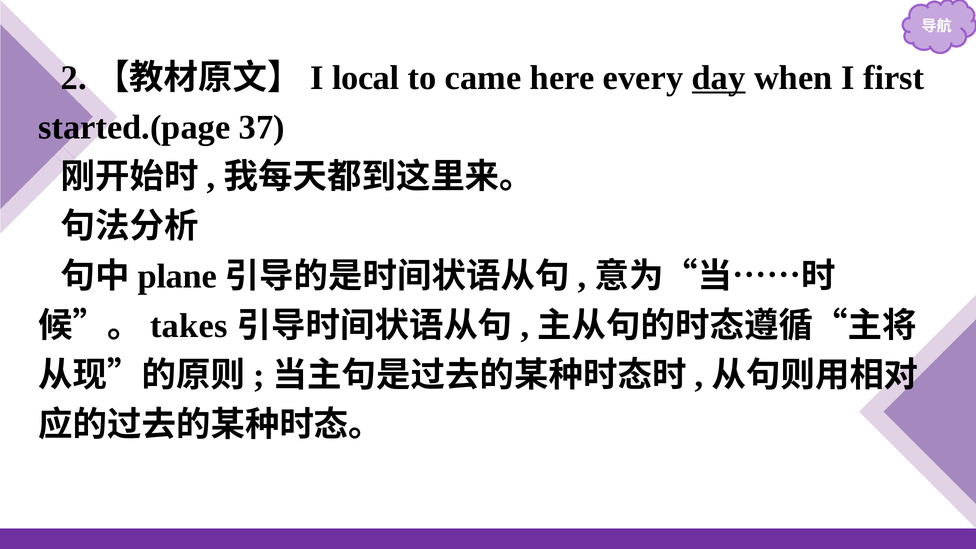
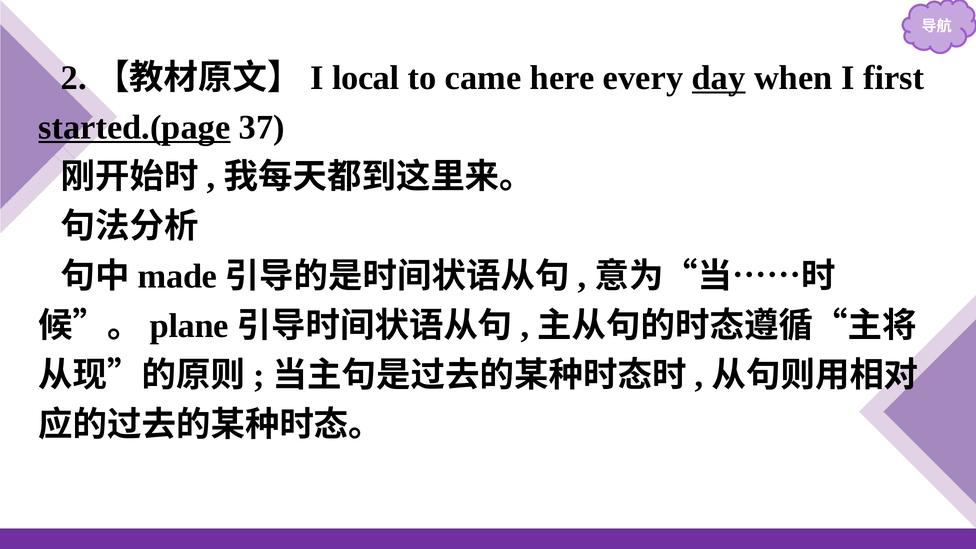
started.(page underline: none -> present
plane: plane -> made
takes: takes -> plane
